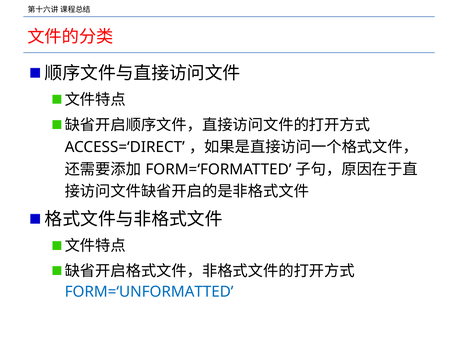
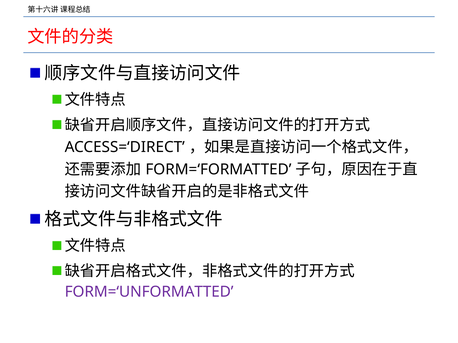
FORM=‘UNFORMATTED colour: blue -> purple
